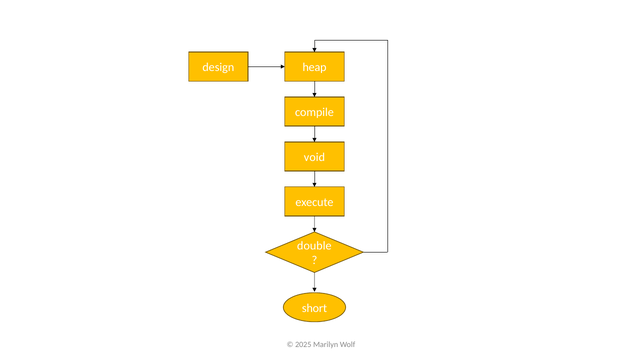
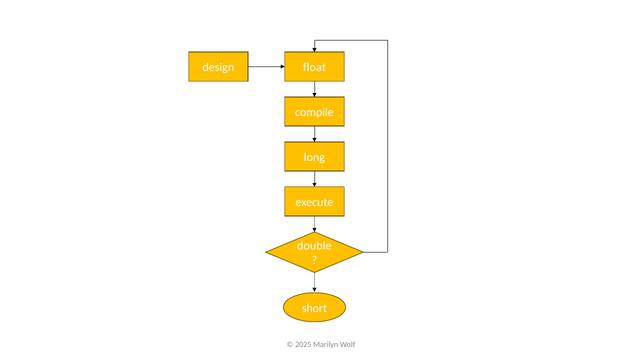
heap: heap -> float
void: void -> long
